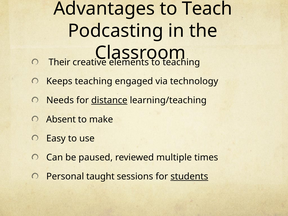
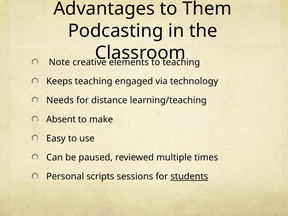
Teach: Teach -> Them
Their: Their -> Note
distance underline: present -> none
taught: taught -> scripts
